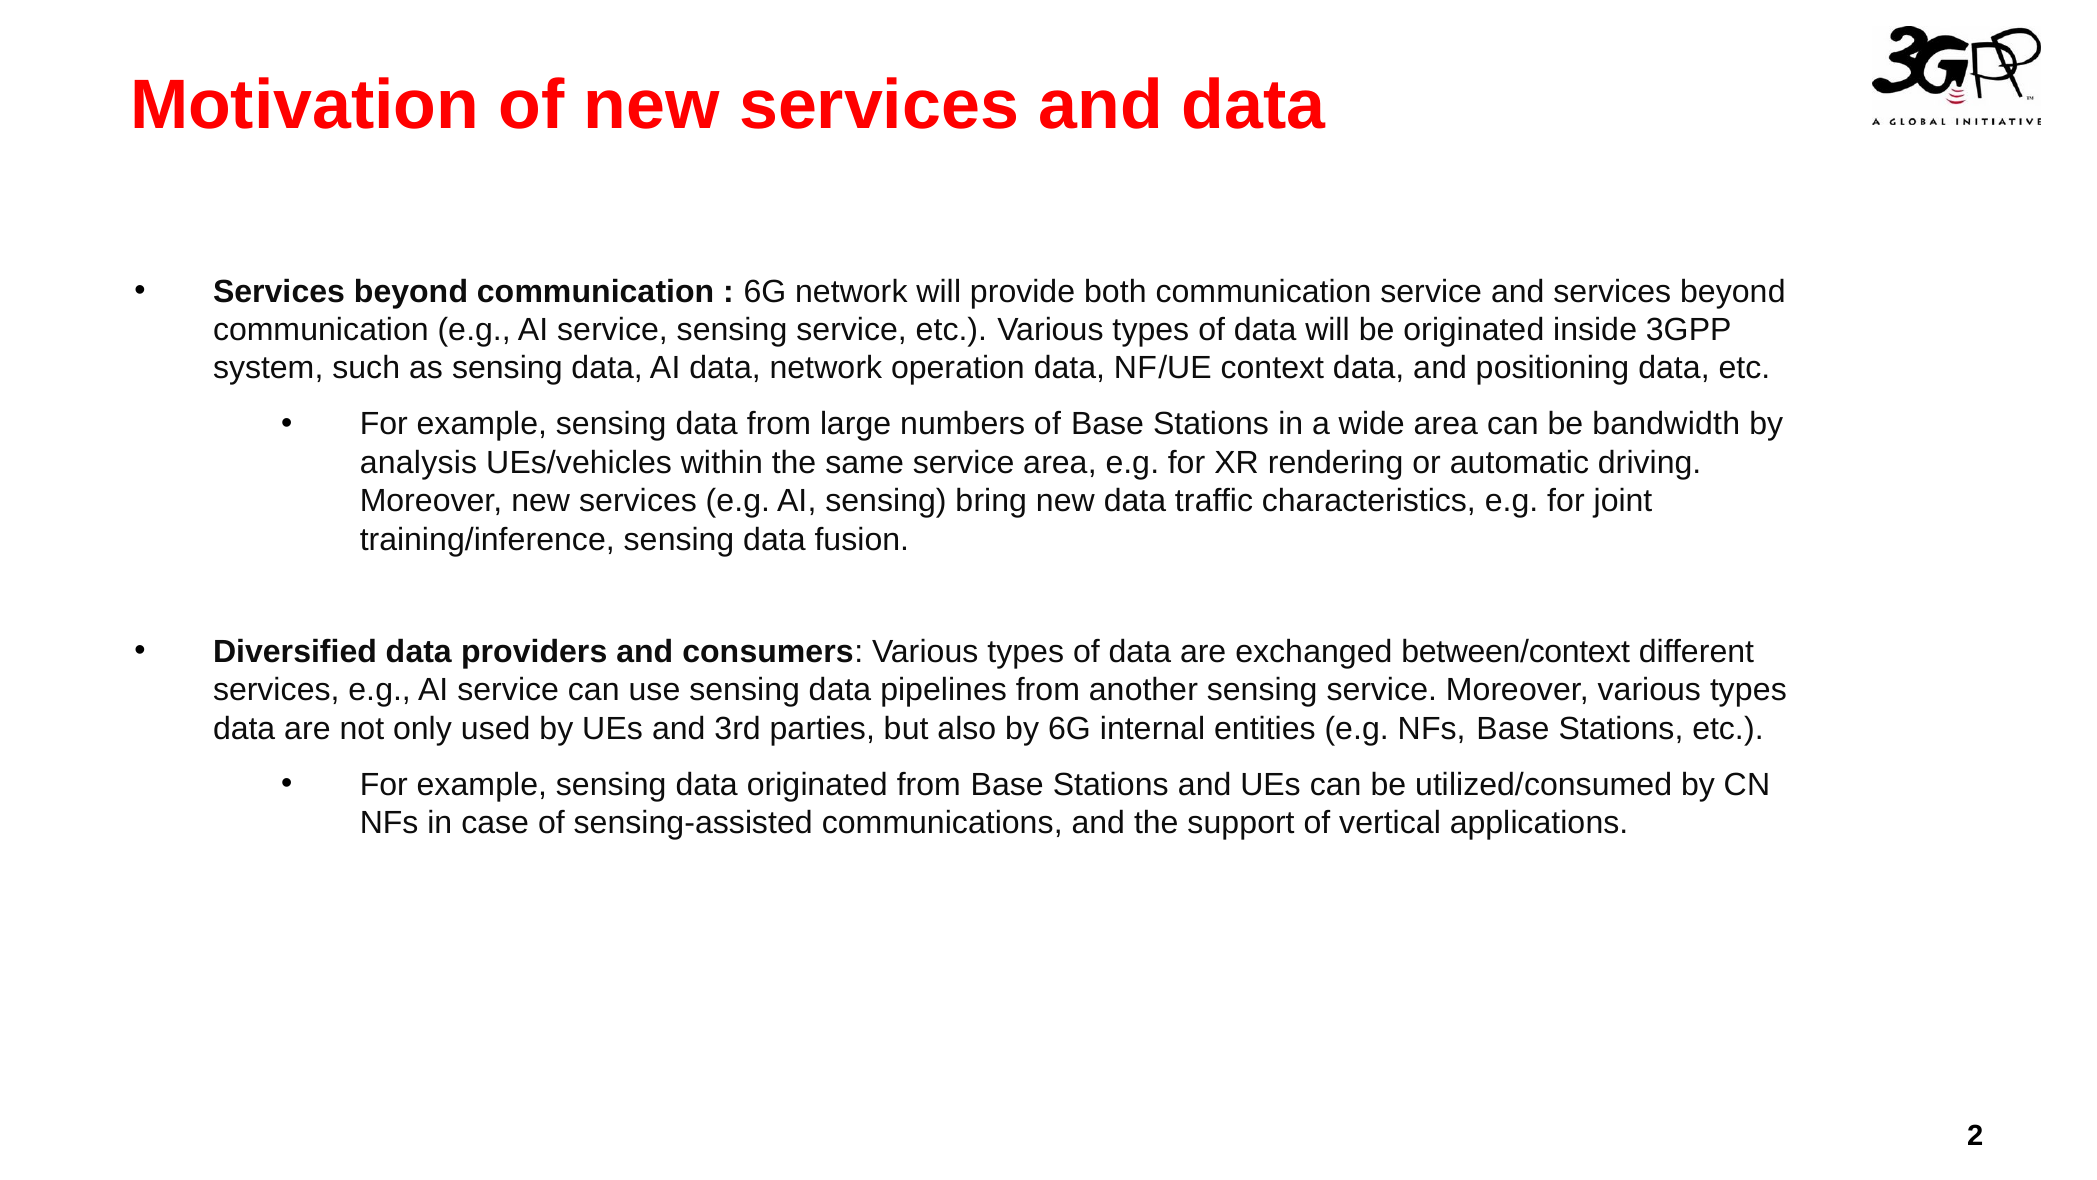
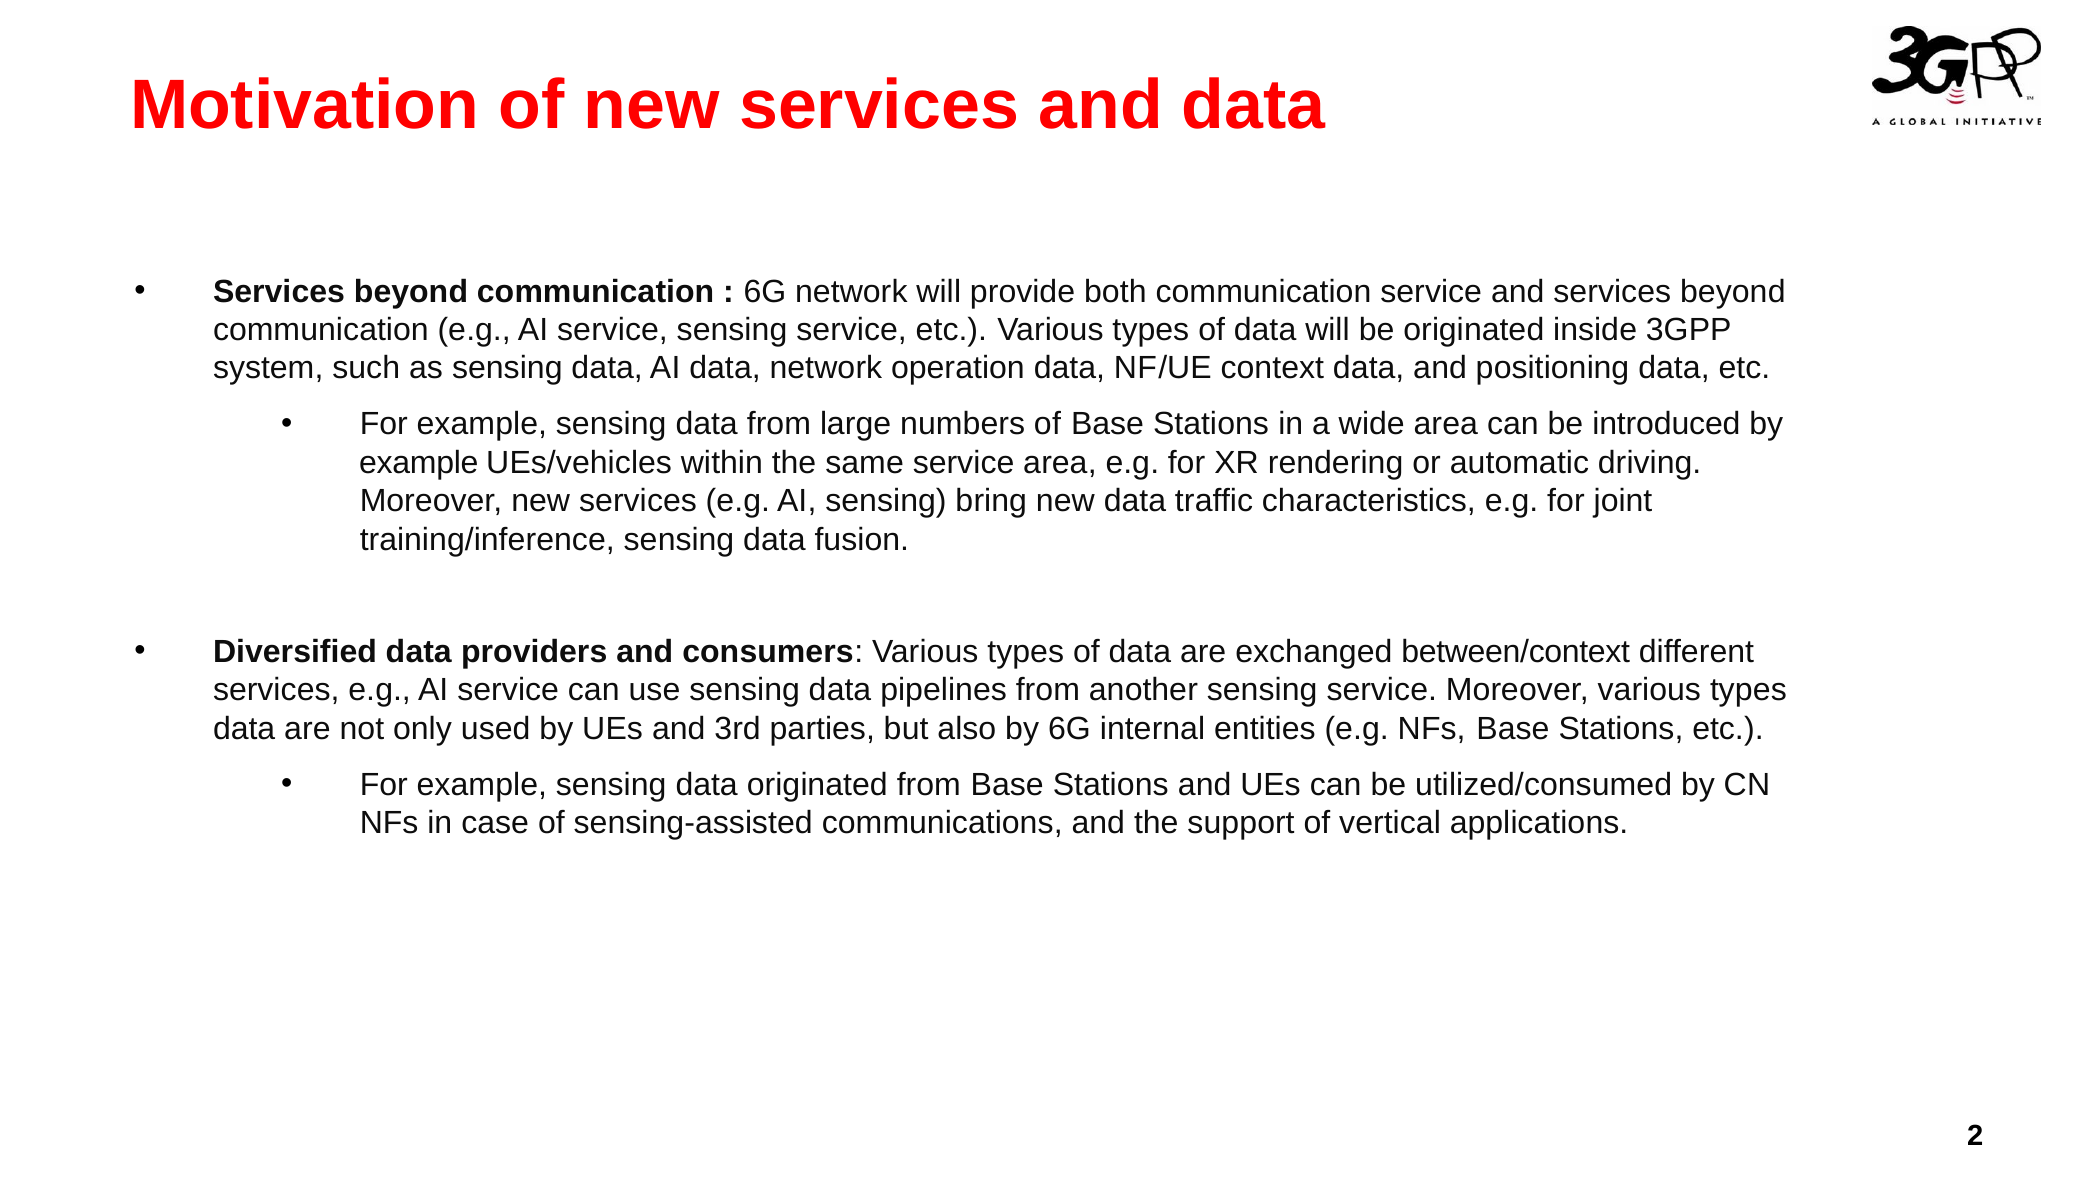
bandwidth: bandwidth -> introduced
analysis at (419, 463): analysis -> example
